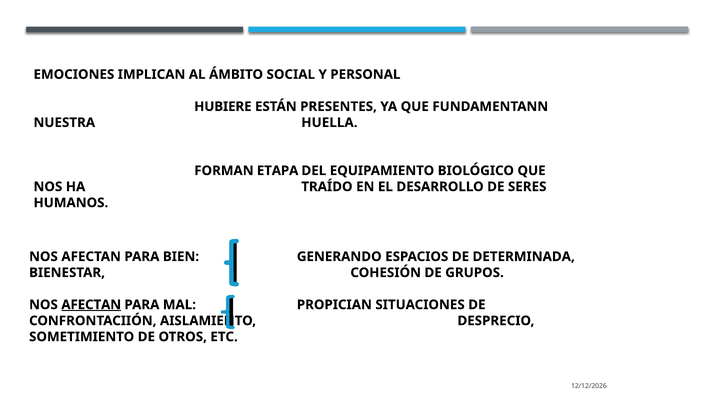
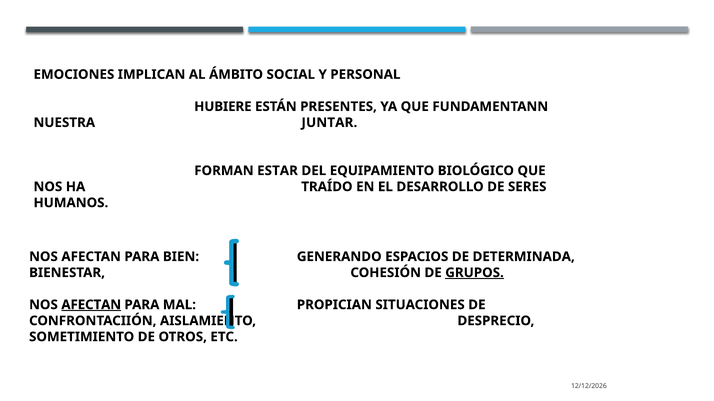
HUELLA: HUELLA -> JUNTAR
ETAPA: ETAPA -> ESTAR
GRUPOS underline: none -> present
